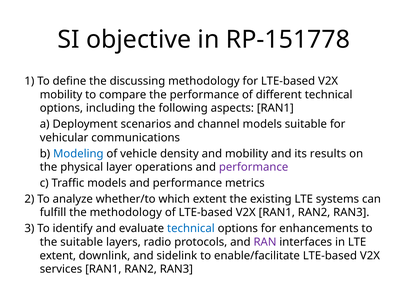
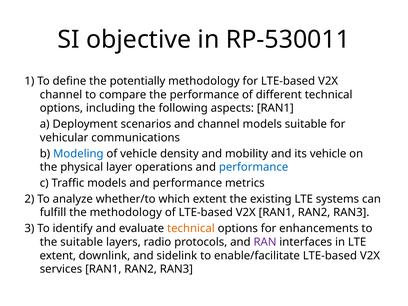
RP-151778: RP-151778 -> RP-530011
discussing: discussing -> potentially
mobility at (61, 95): mobility -> channel
its results: results -> vehicle
performance at (254, 167) colour: purple -> blue
technical at (191, 228) colour: blue -> orange
